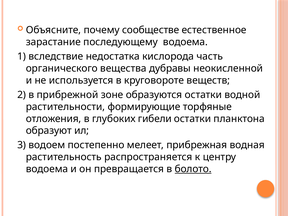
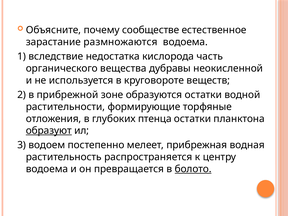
последующему: последующему -> размножаются
гибели: гибели -> птенца
образуют underline: none -> present
